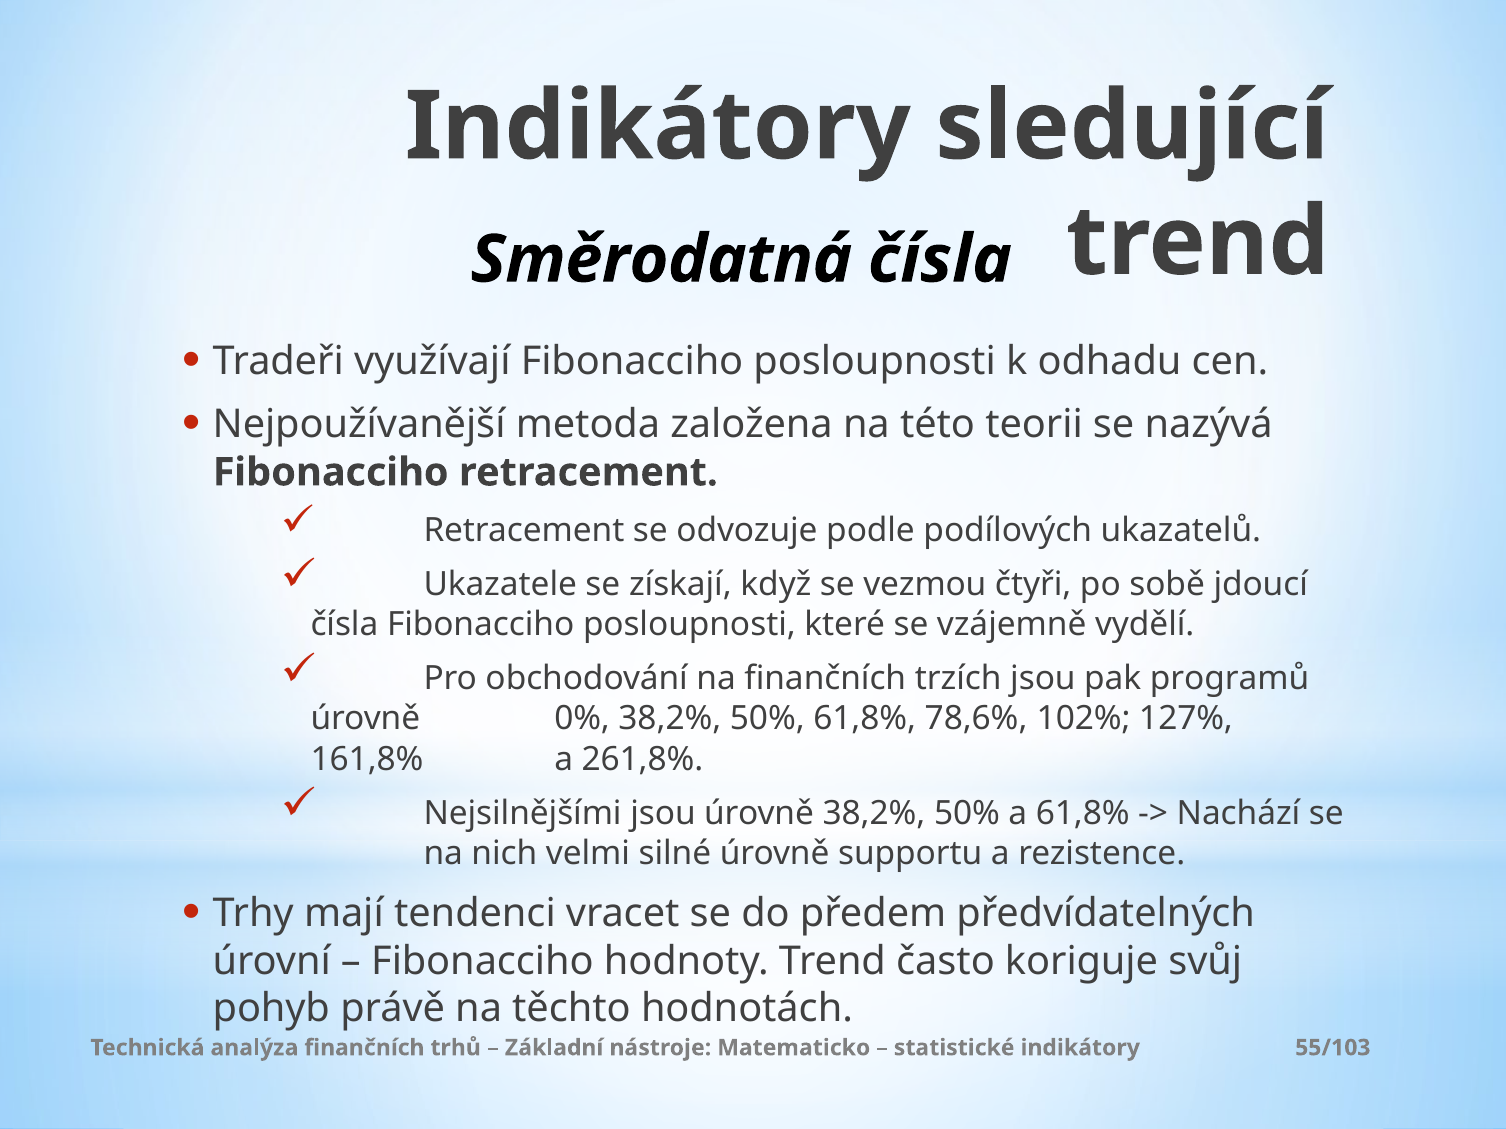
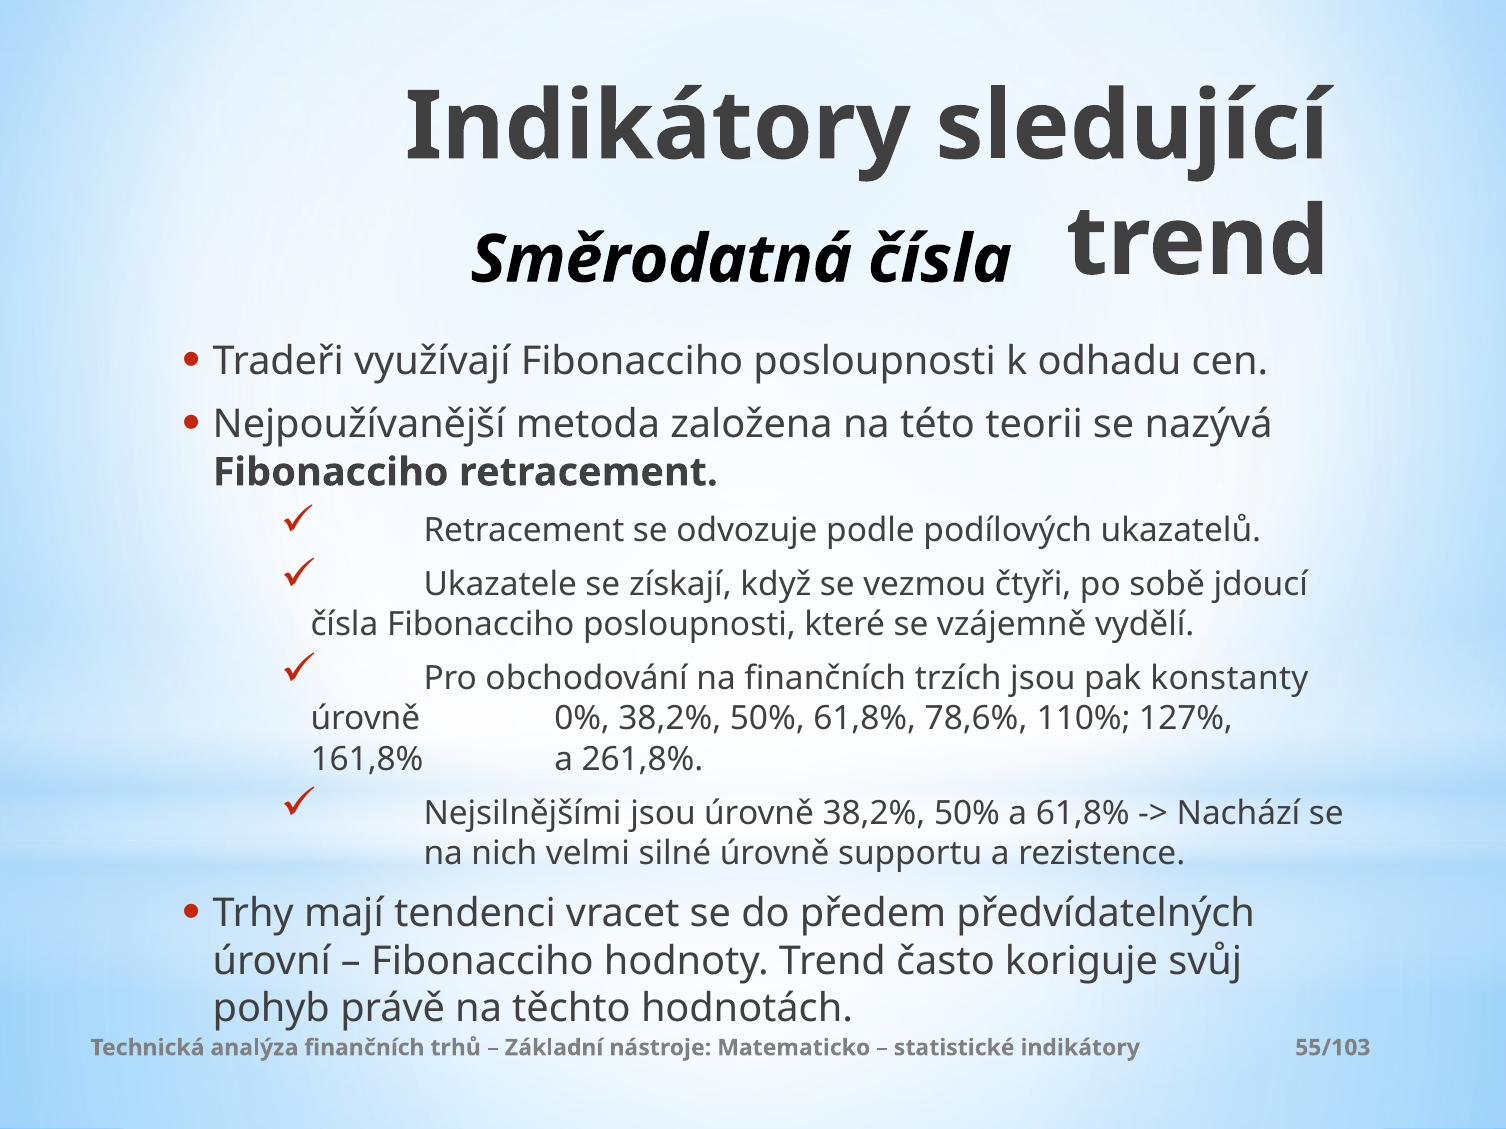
programů: programů -> konstanty
102%: 102% -> 110%
